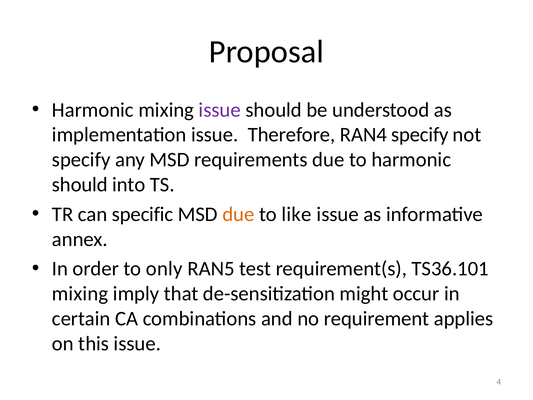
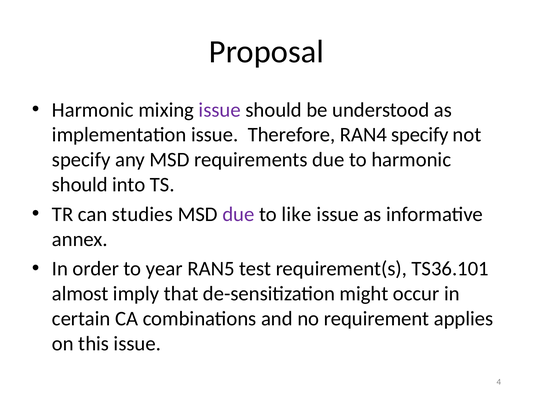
specific: specific -> studies
due at (238, 214) colour: orange -> purple
only: only -> year
mixing at (80, 294): mixing -> almost
